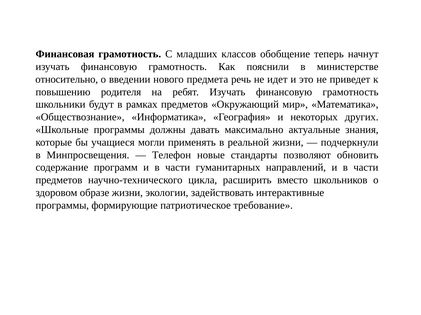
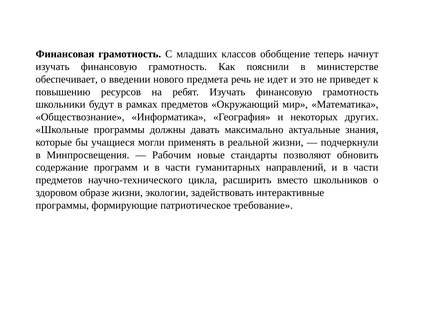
относительно: относительно -> обеспечивает
родителя: родителя -> ресурсов
Телефон: Телефон -> Рабочим
